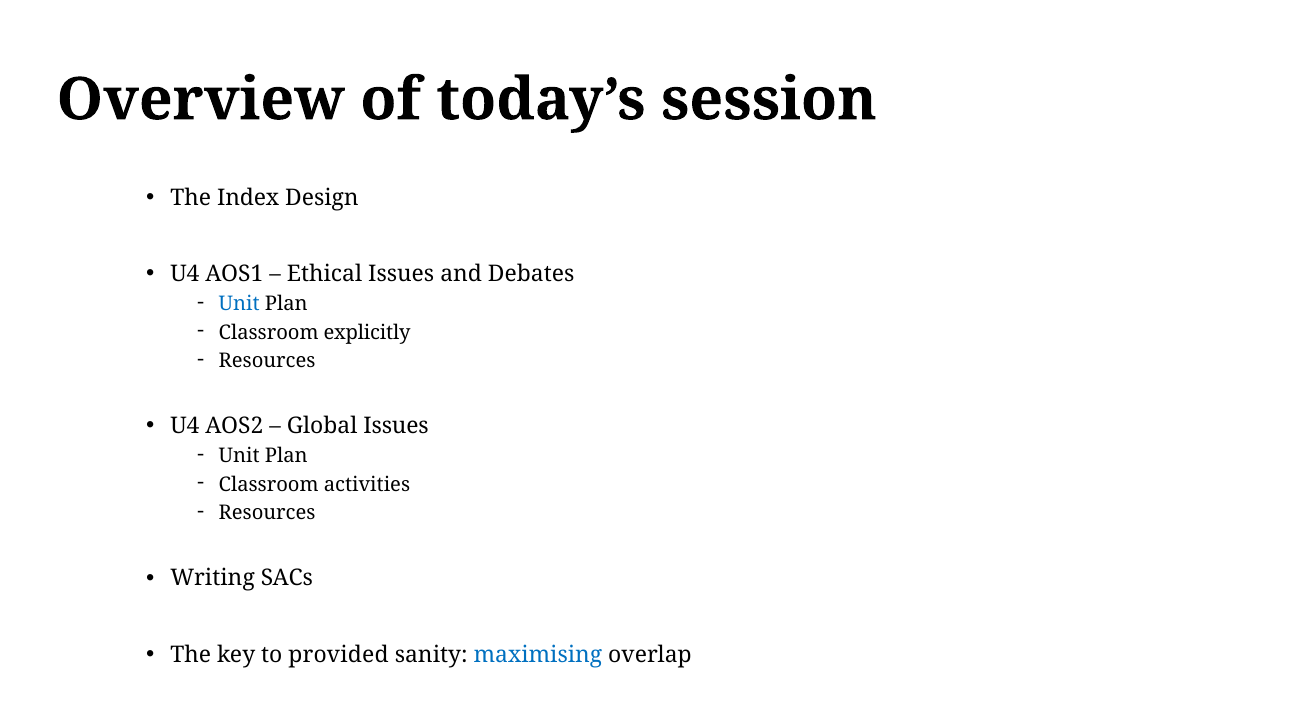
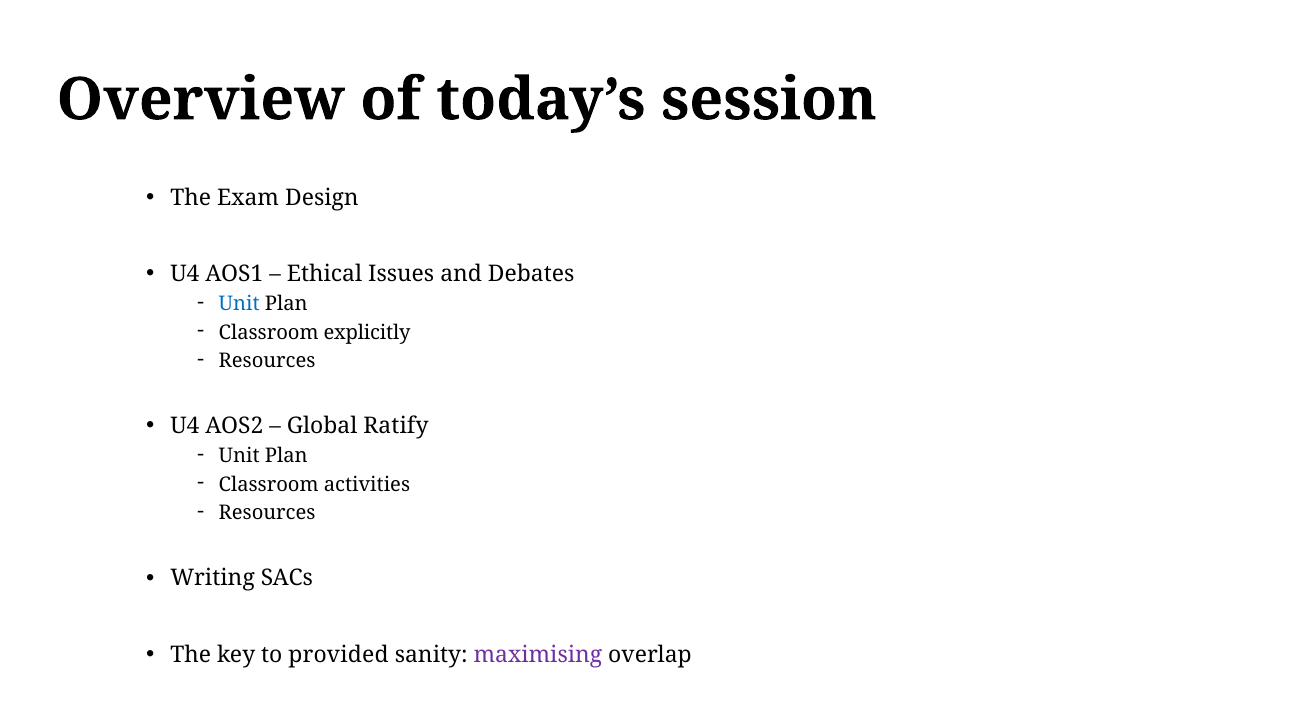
Index: Index -> Exam
Global Issues: Issues -> Ratify
maximising colour: blue -> purple
